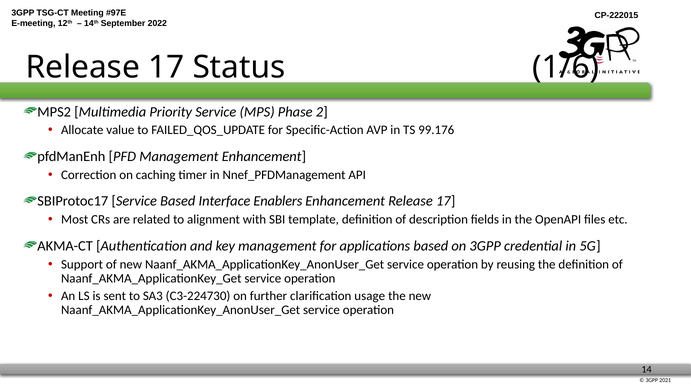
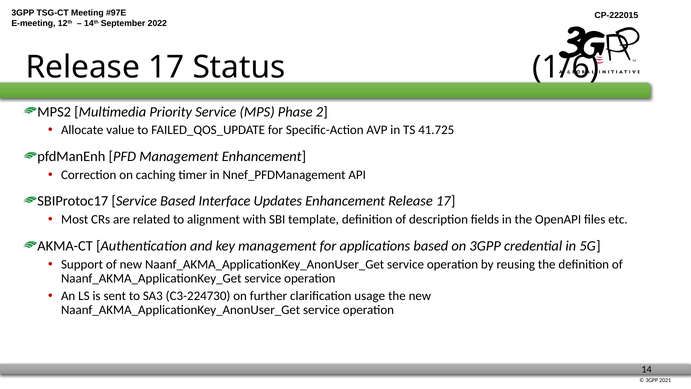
99.176: 99.176 -> 41.725
Enablers: Enablers -> Updates
